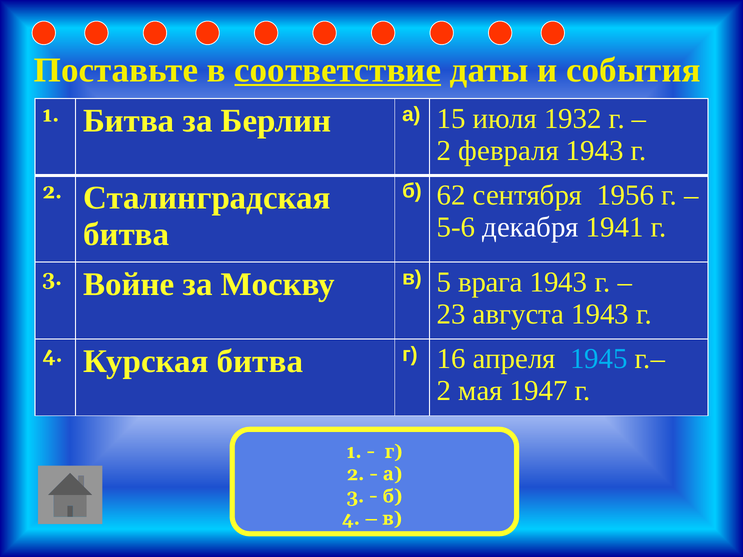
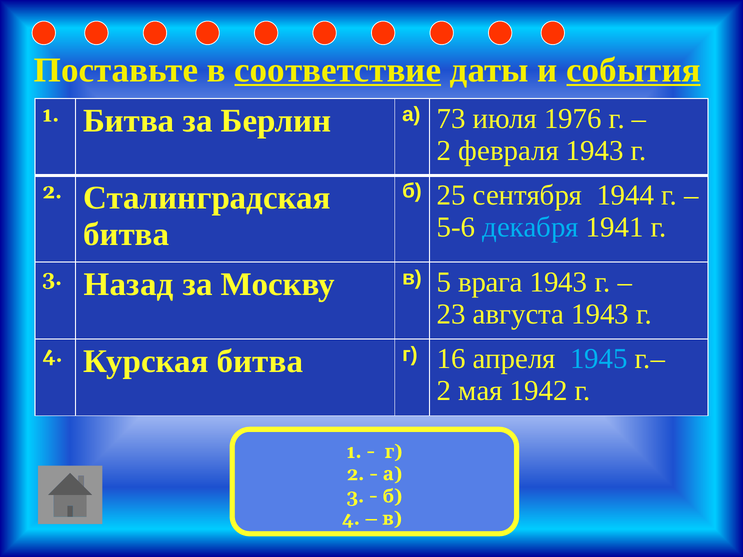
события underline: none -> present
15: 15 -> 73
1932: 1932 -> 1976
62: 62 -> 25
1956: 1956 -> 1944
декабря colour: white -> light blue
Войне: Войне -> Назад
1947: 1947 -> 1942
